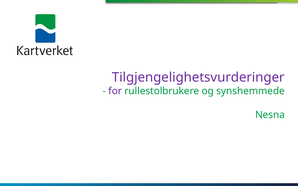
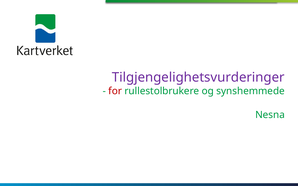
for colour: purple -> red
